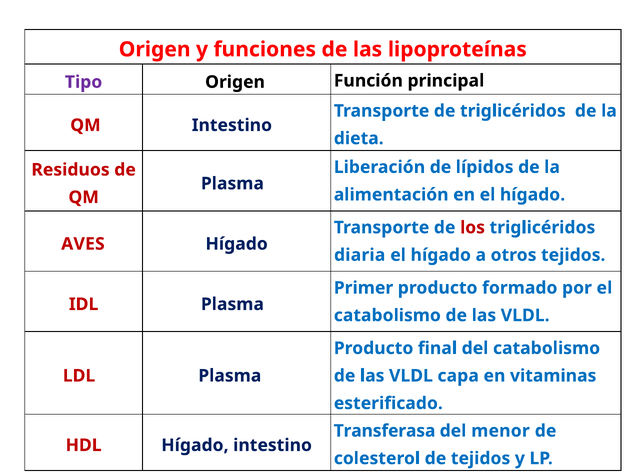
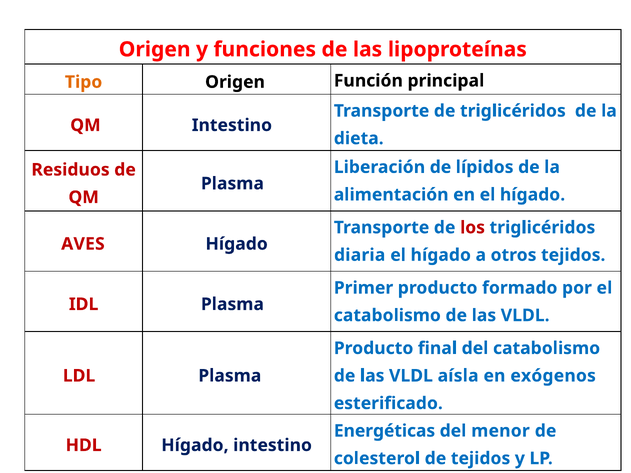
Tipo colour: purple -> orange
capa: capa -> aísla
vitaminas: vitaminas -> exógenos
Transferasa: Transferasa -> Energéticas
